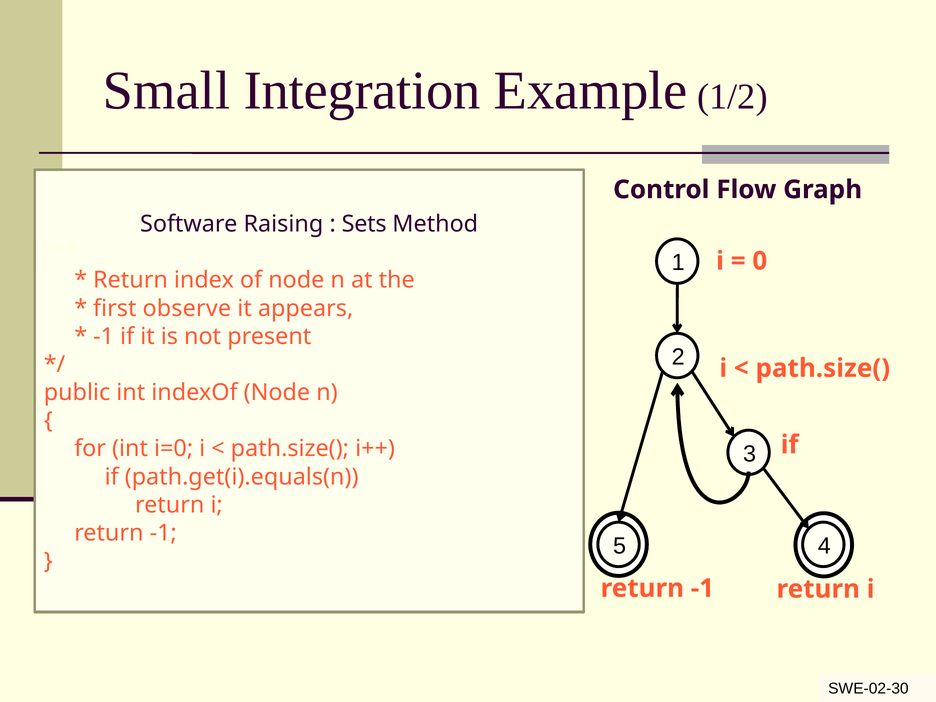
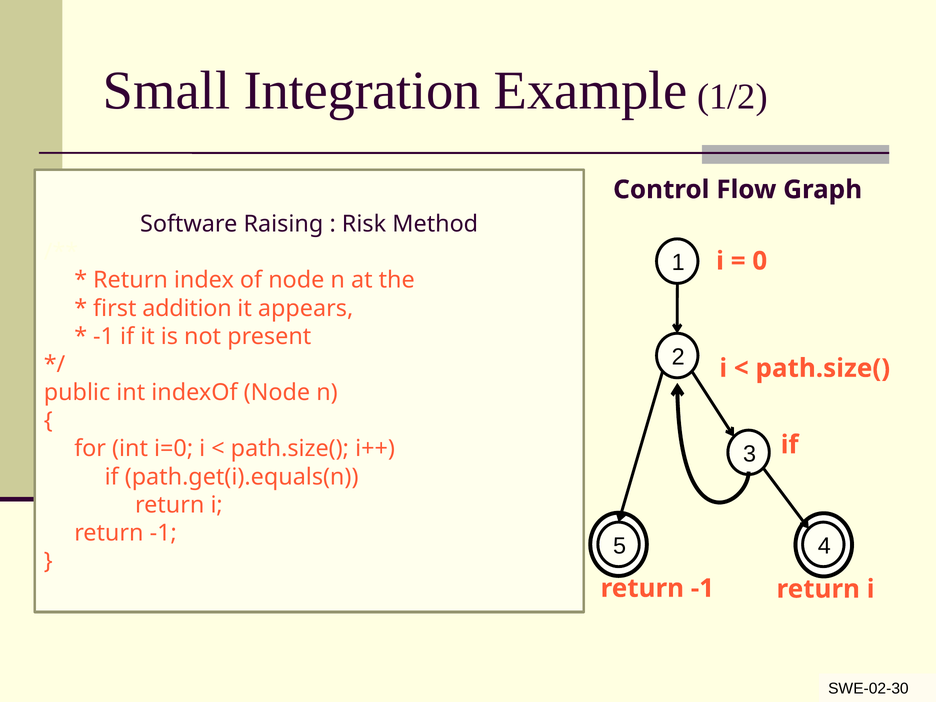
Sets: Sets -> Risk
observe: observe -> addition
